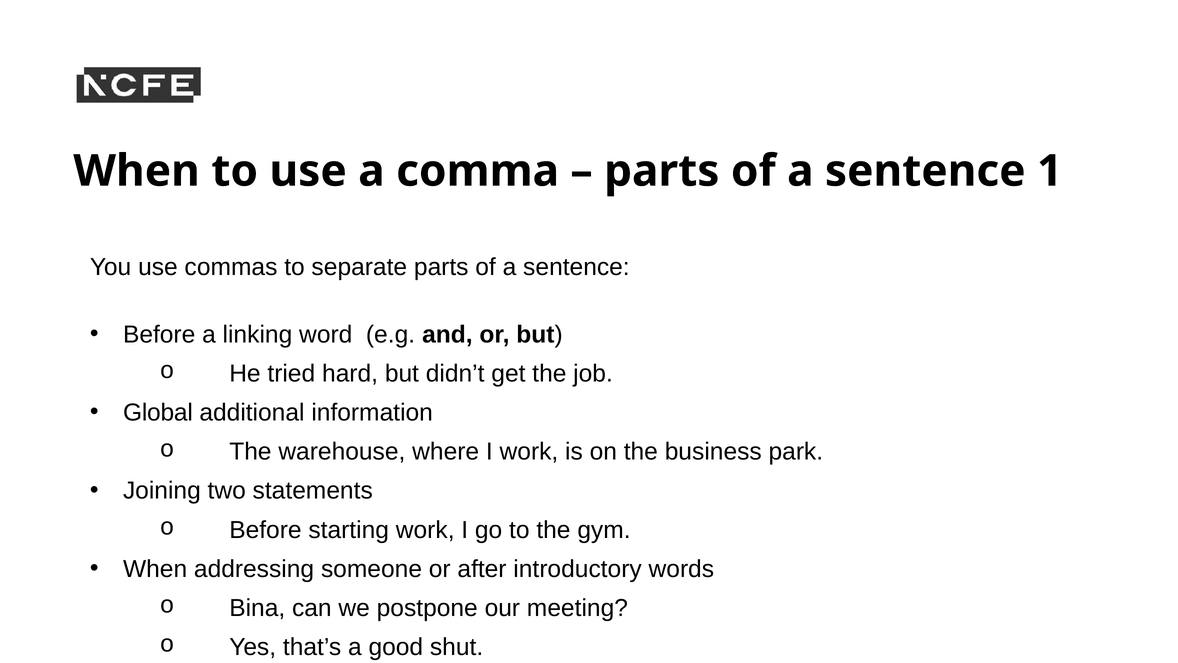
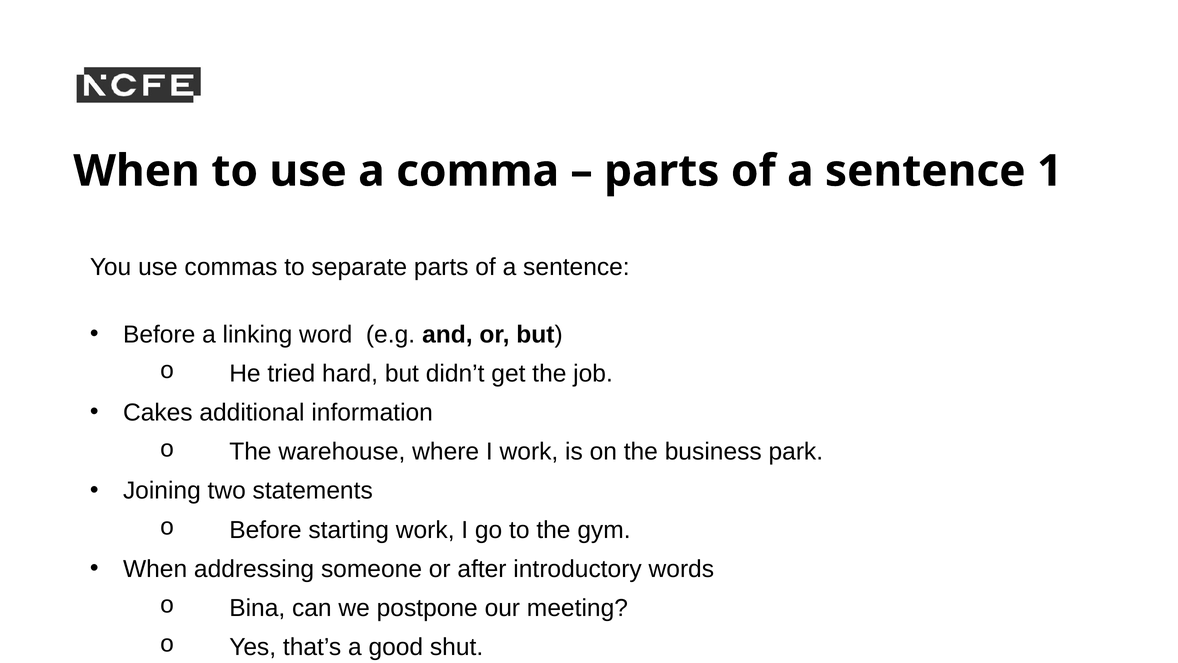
Global: Global -> Cakes
